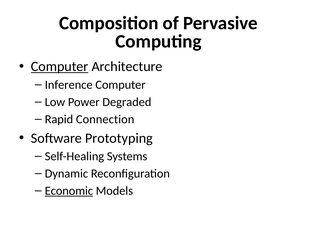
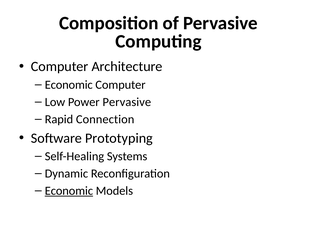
Computer at (60, 67) underline: present -> none
Inference at (69, 85): Inference -> Economic
Power Degraded: Degraded -> Pervasive
